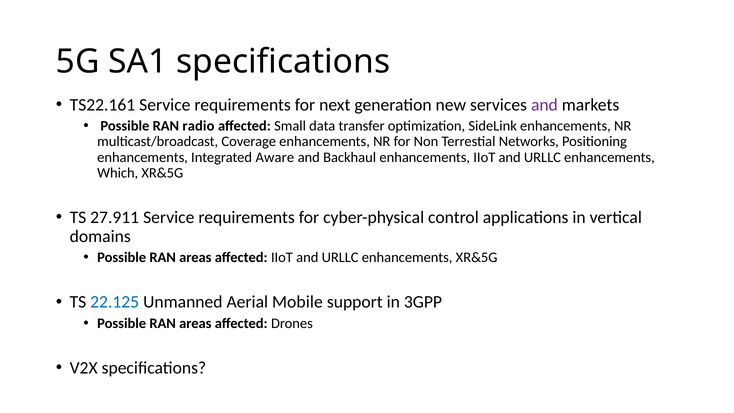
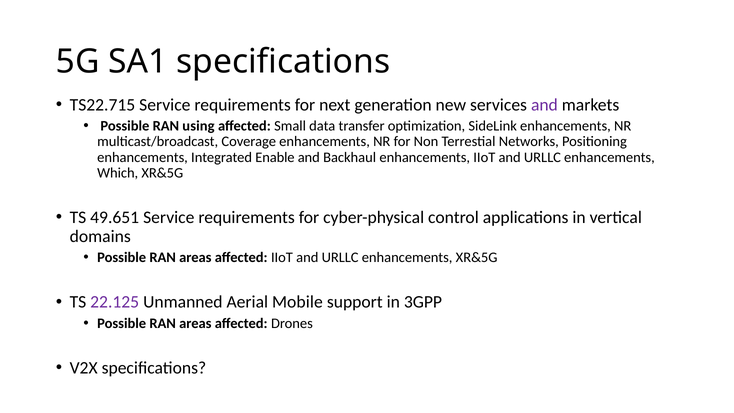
TS22.161: TS22.161 -> TS22.715
radio: radio -> using
Aware: Aware -> Enable
27.911: 27.911 -> 49.651
22.125 colour: blue -> purple
